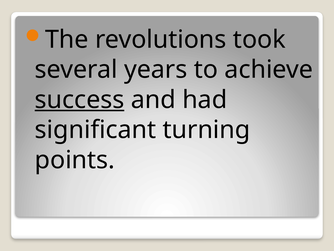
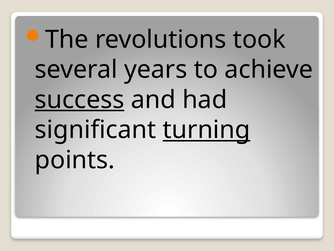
turning underline: none -> present
